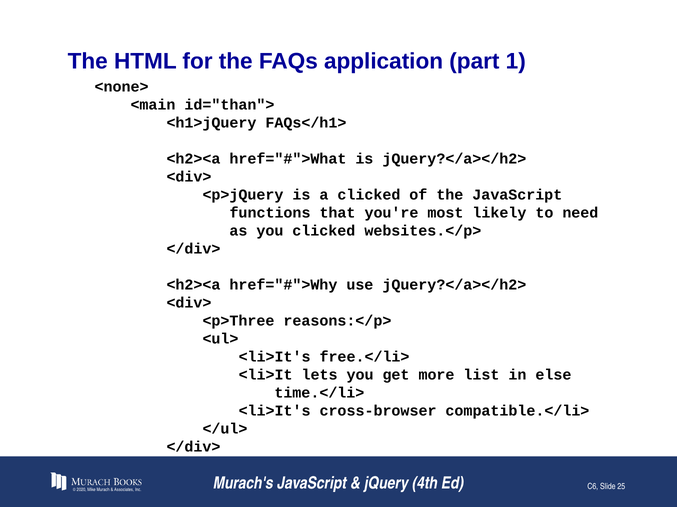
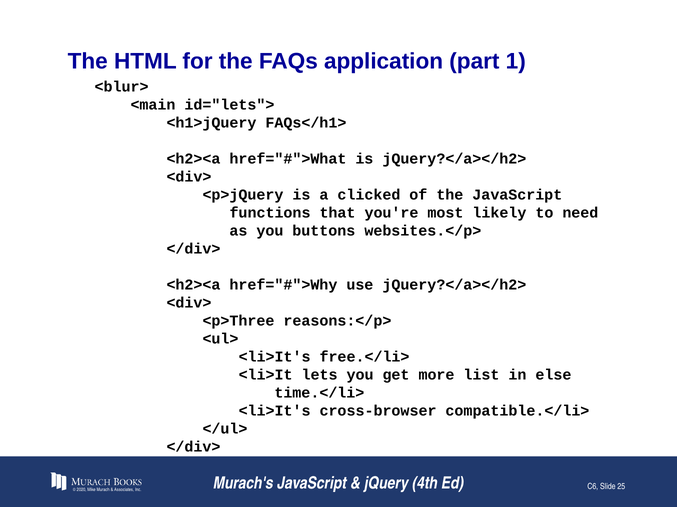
<none>: <none> -> <blur>
id="than">: id="than"> -> id="lets">
you clicked: clicked -> buttons
